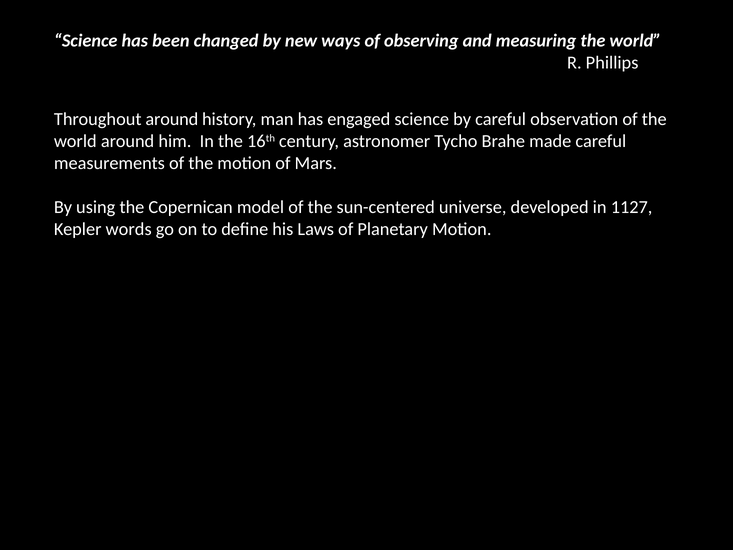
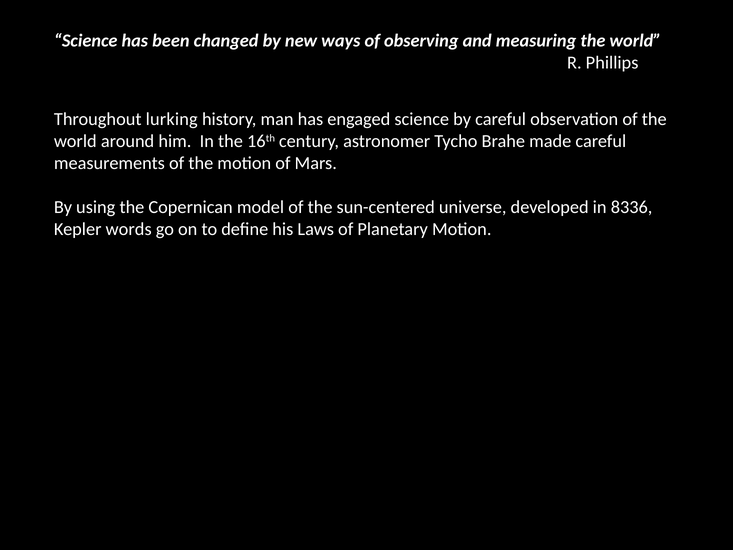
Throughout around: around -> lurking
1127: 1127 -> 8336
